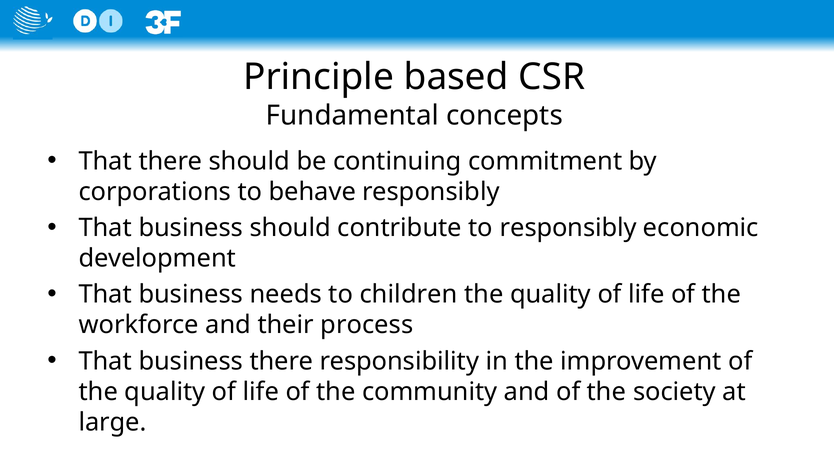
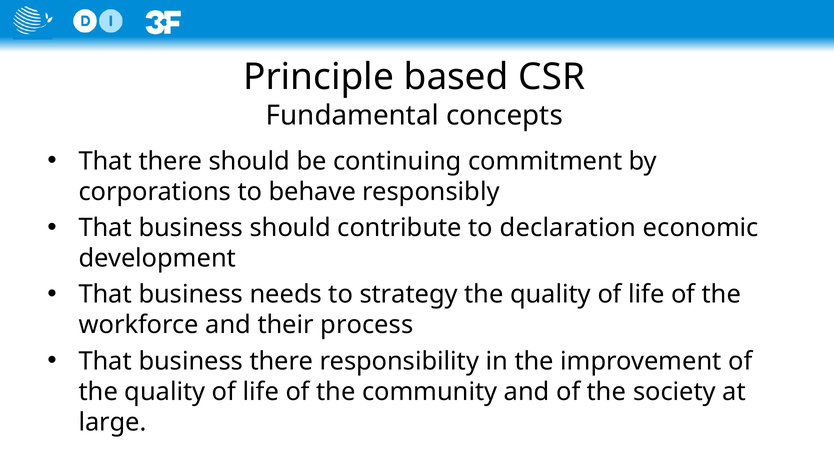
to responsibly: responsibly -> declaration
children: children -> strategy
